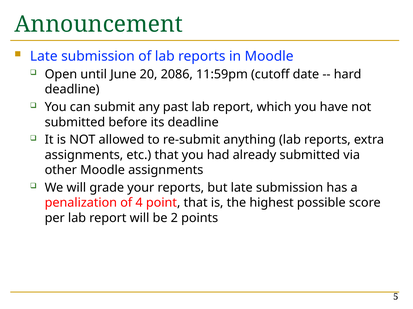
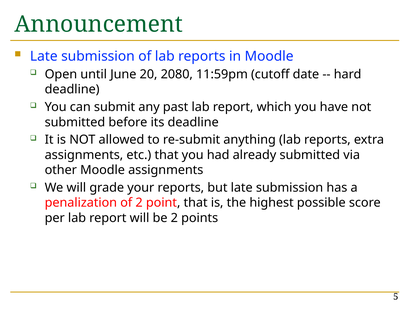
2086: 2086 -> 2080
of 4: 4 -> 2
